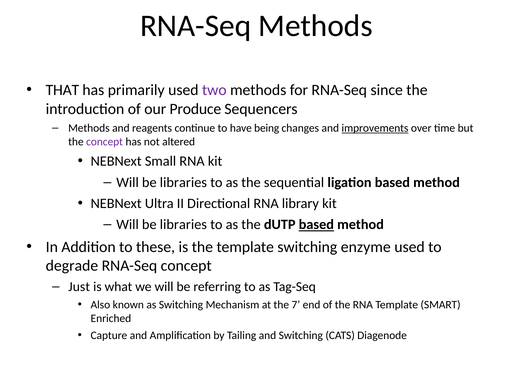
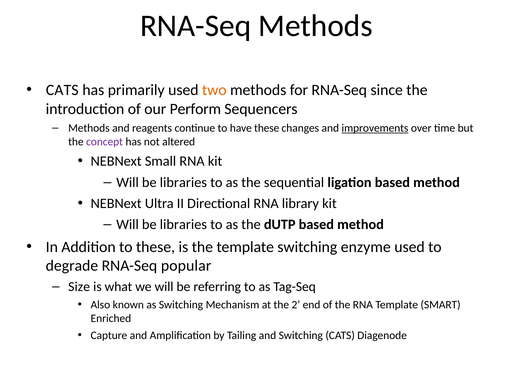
THAT at (62, 90): THAT -> CATS
two colour: purple -> orange
Produce: Produce -> Perform
have being: being -> these
based at (316, 224) underline: present -> none
RNA-Seq concept: concept -> popular
Just: Just -> Size
7: 7 -> 2
